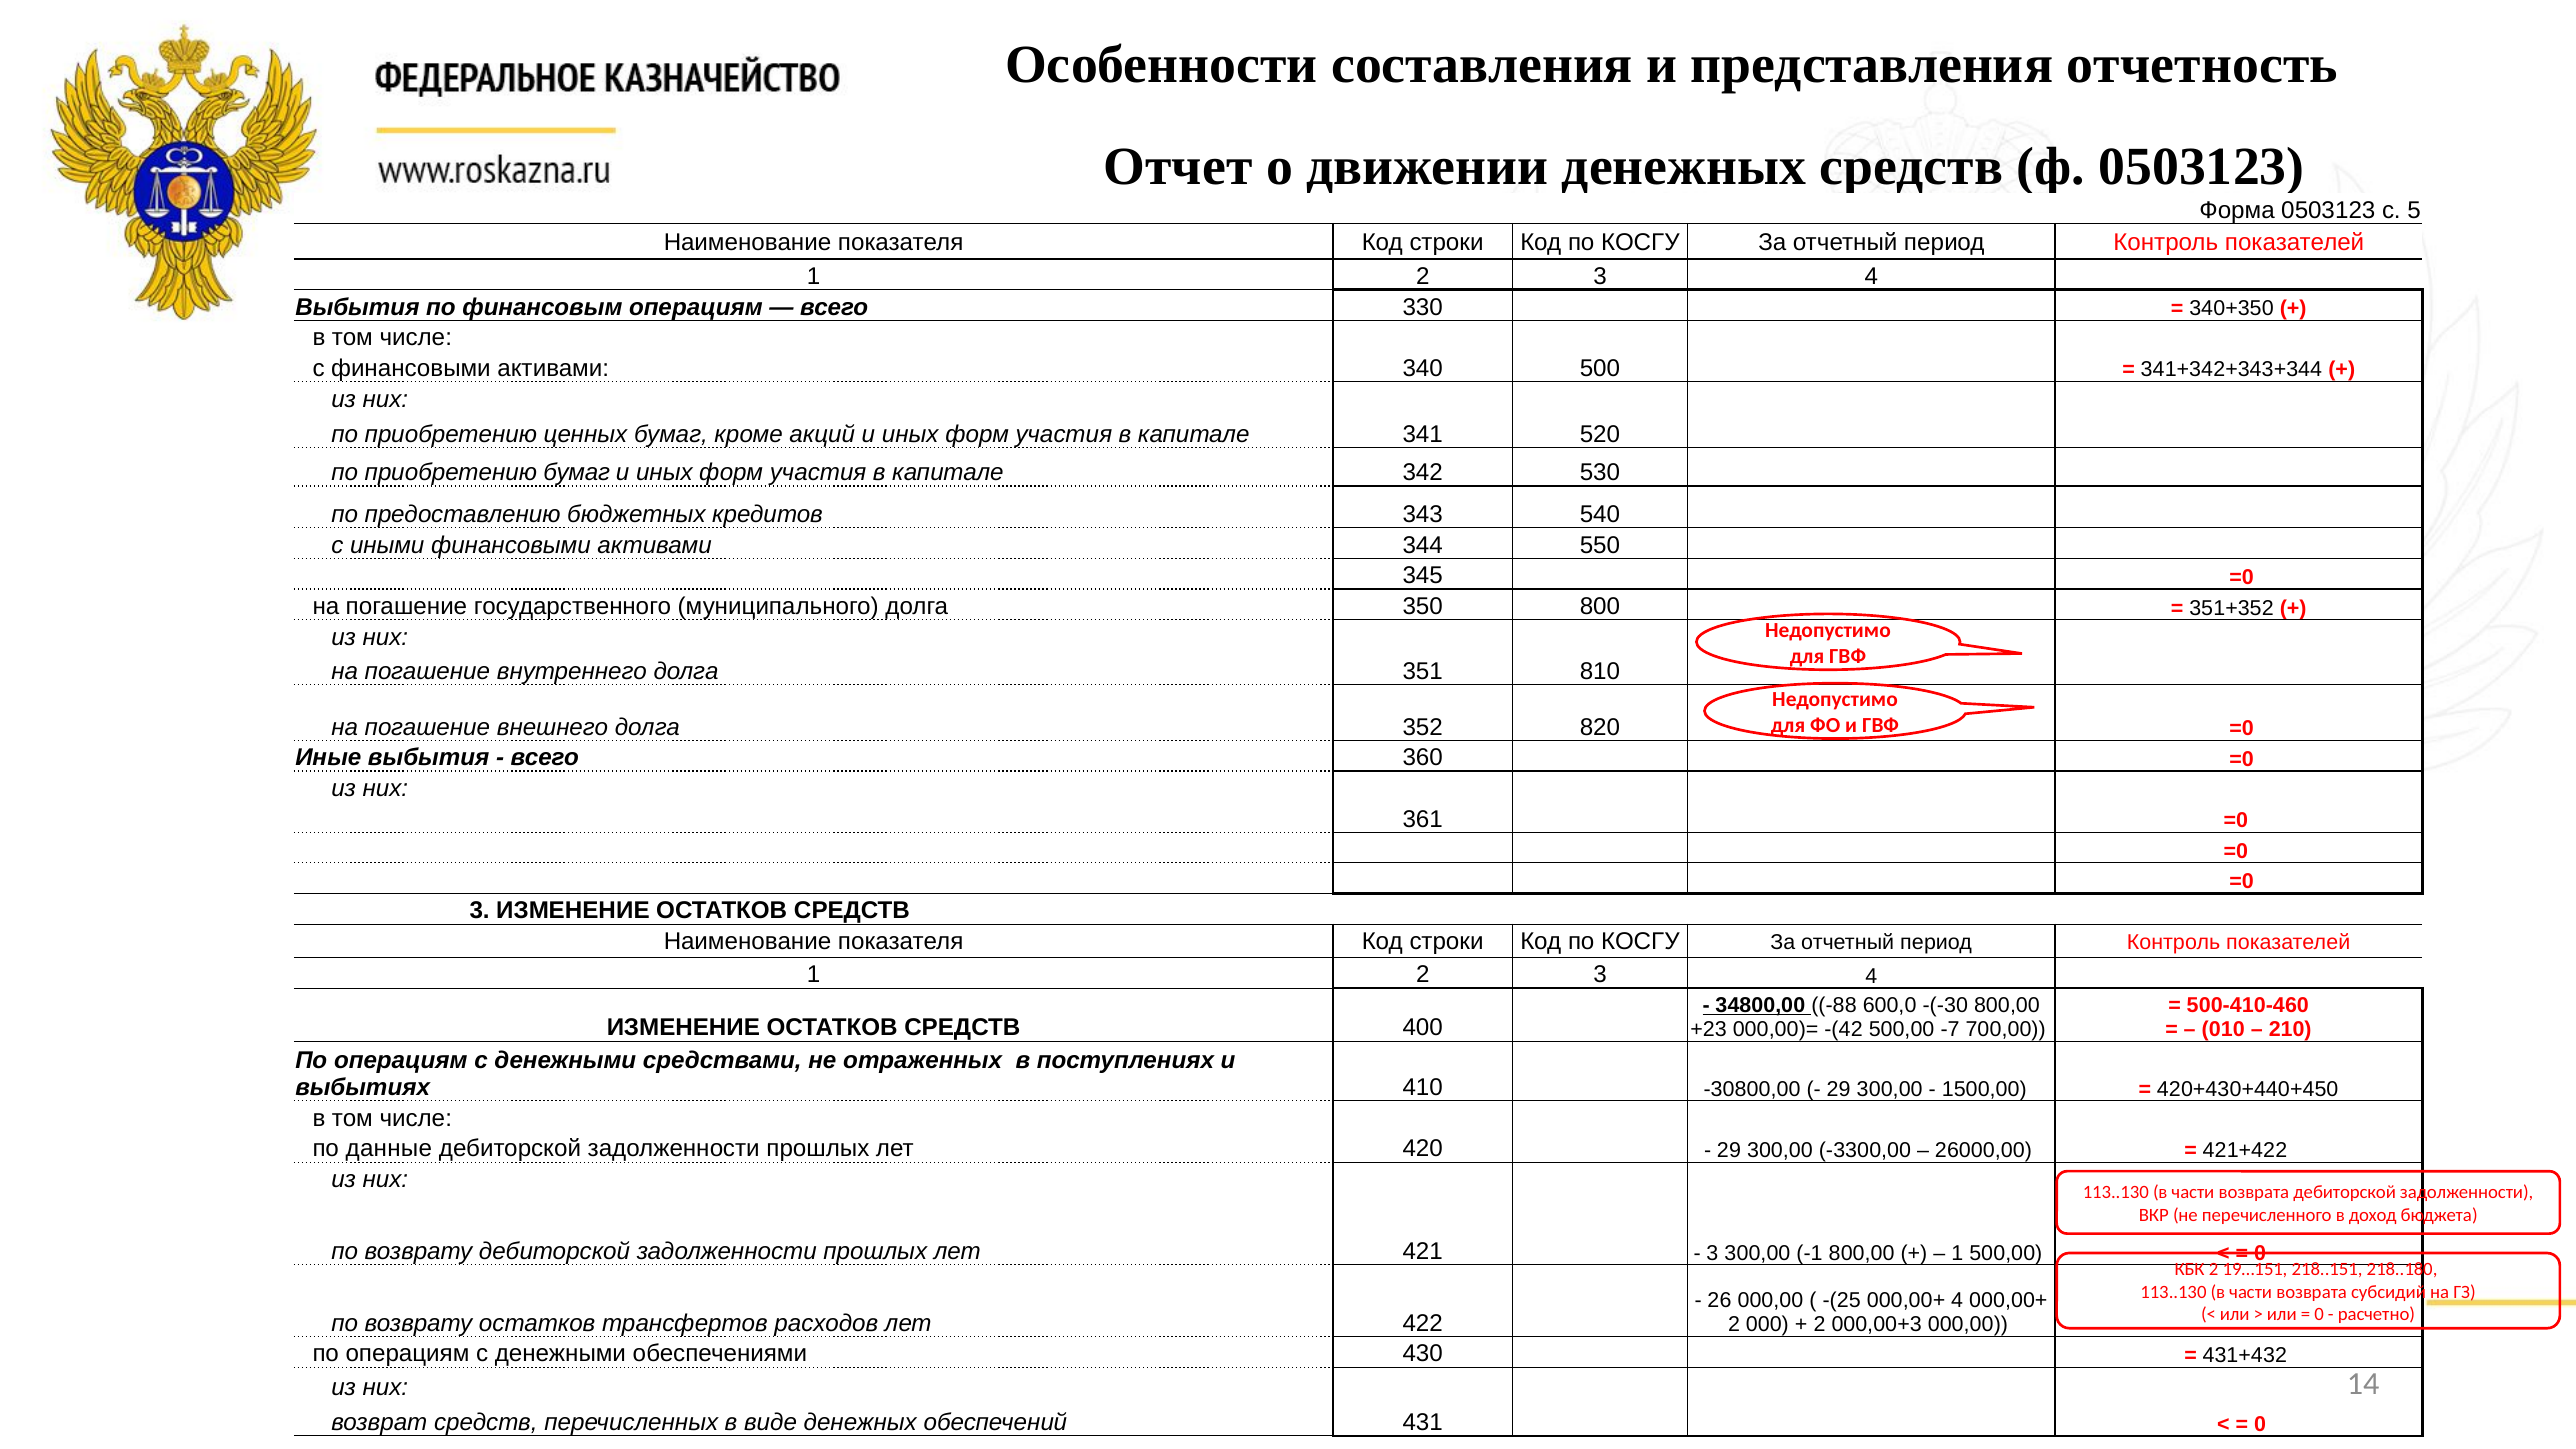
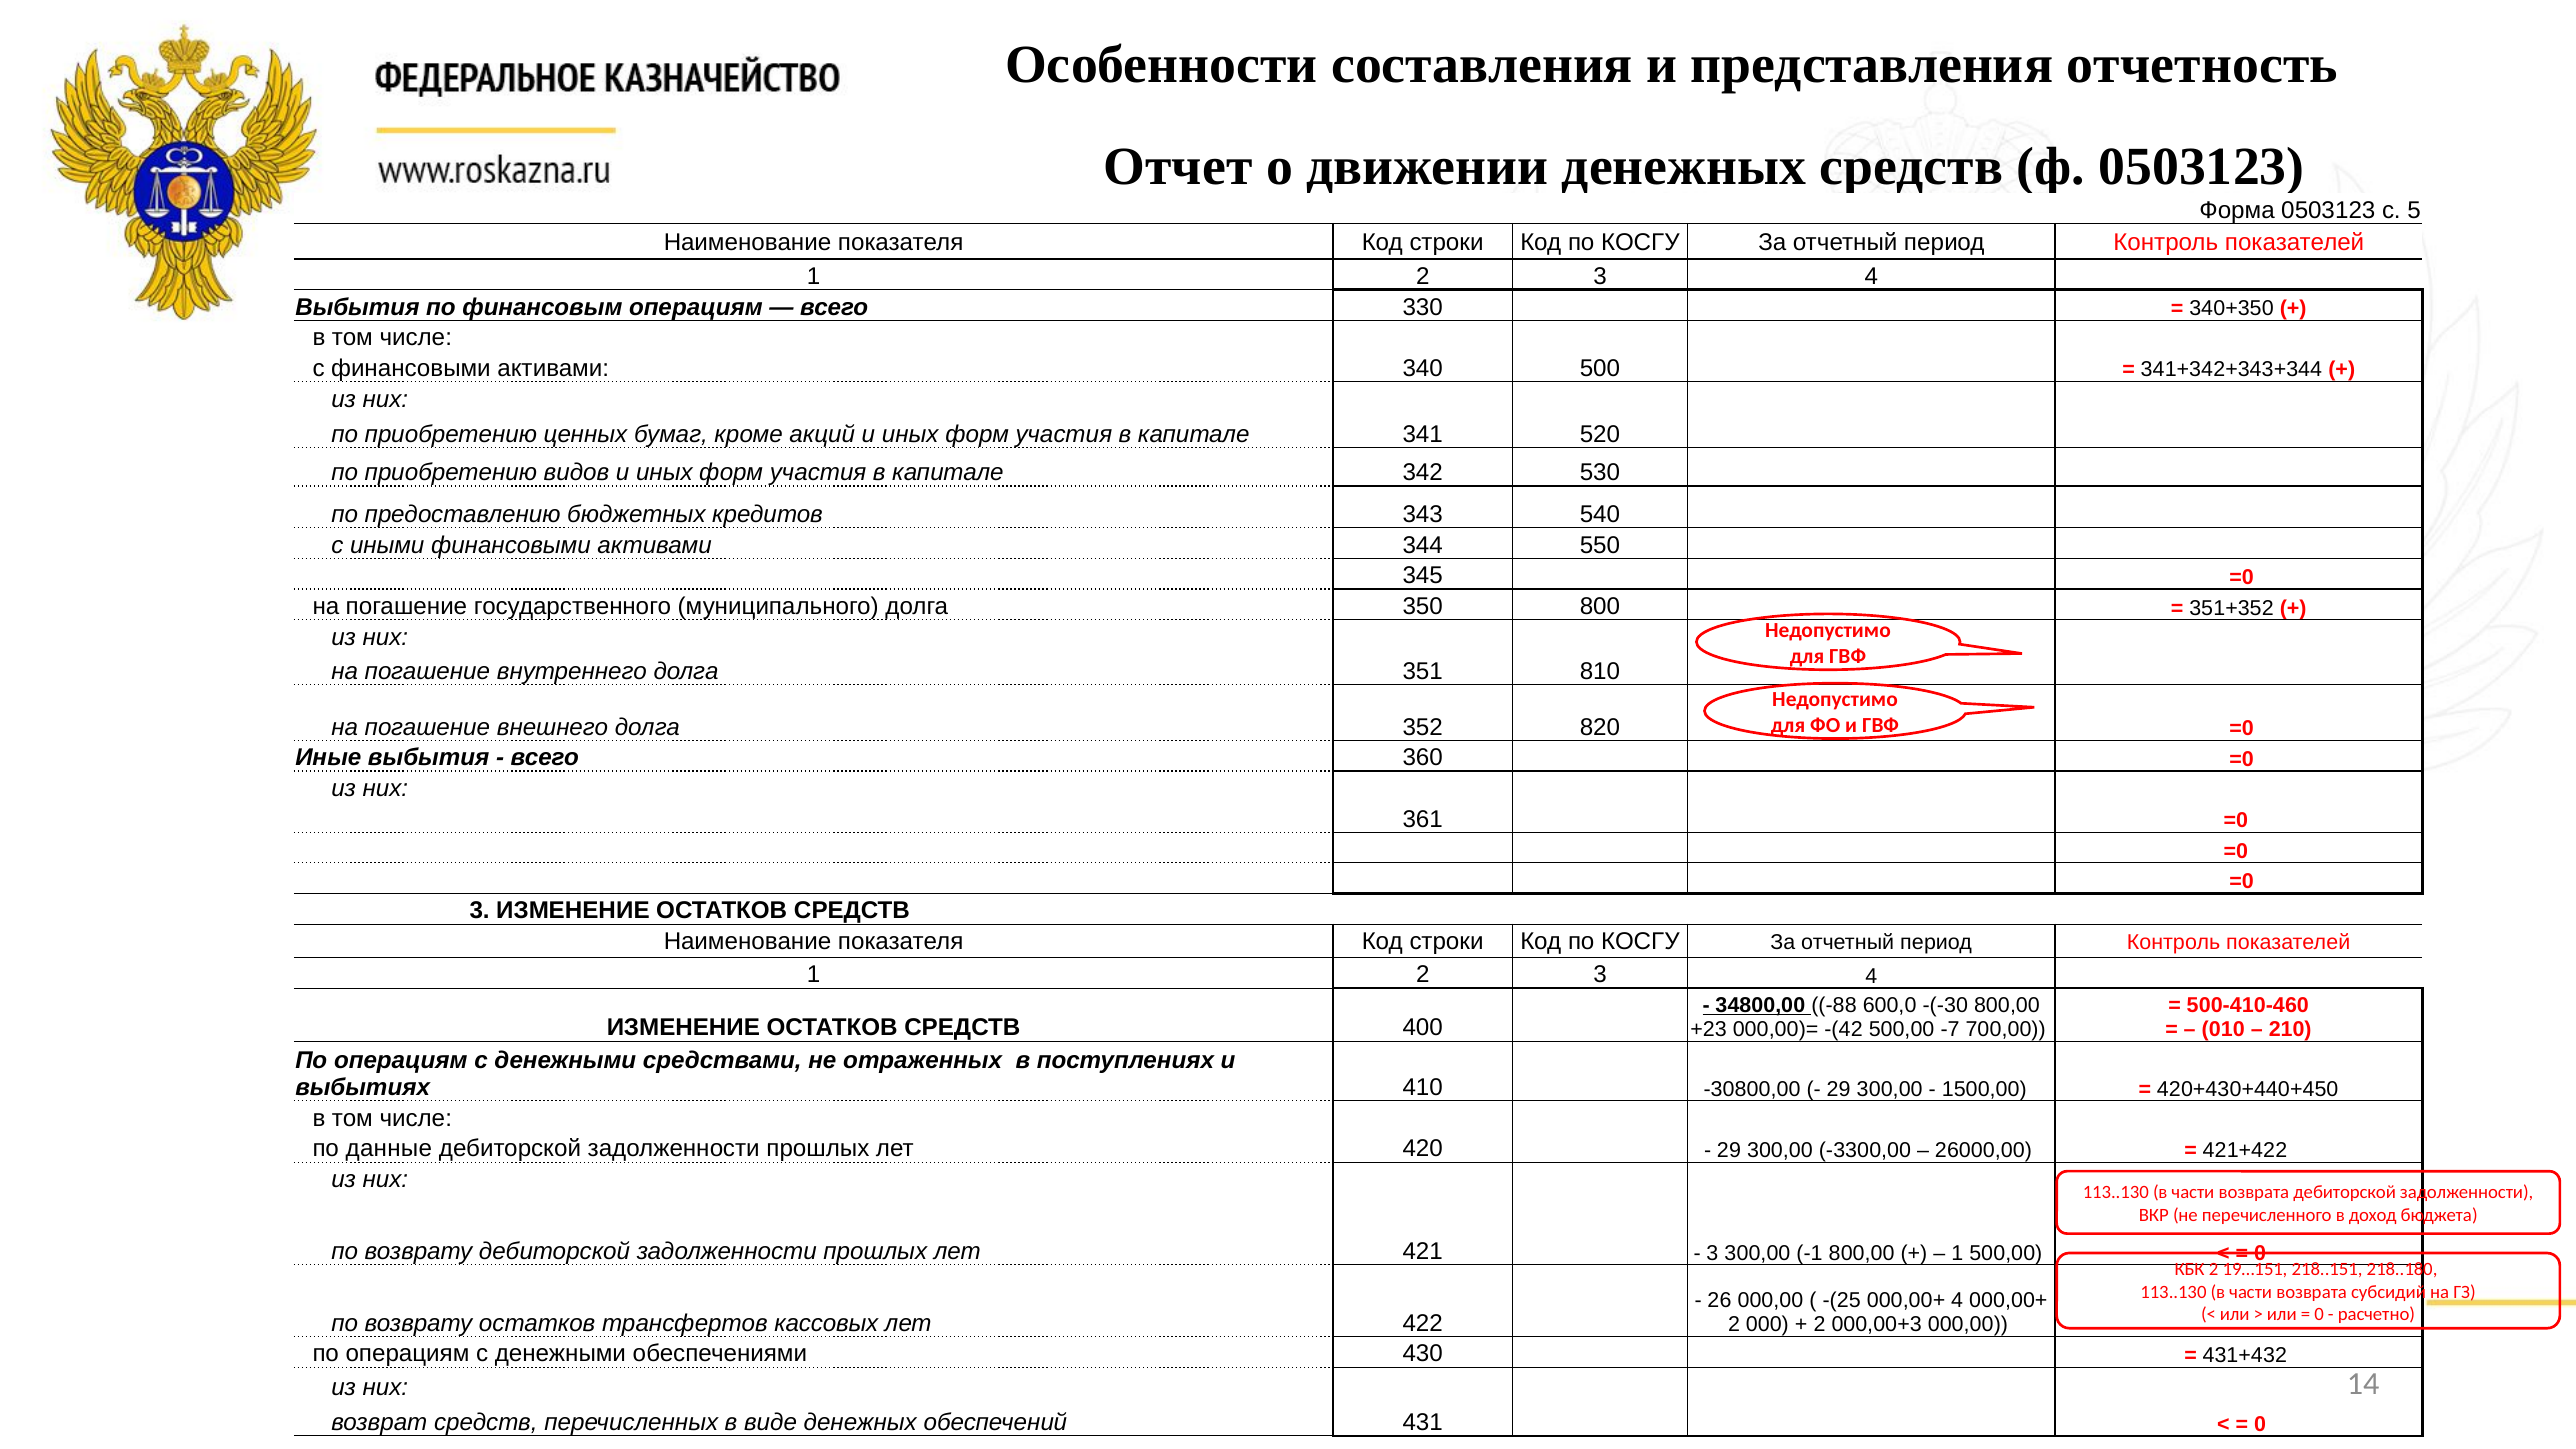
приобретению бумаг: бумаг -> видов
расходов: расходов -> кассовых
